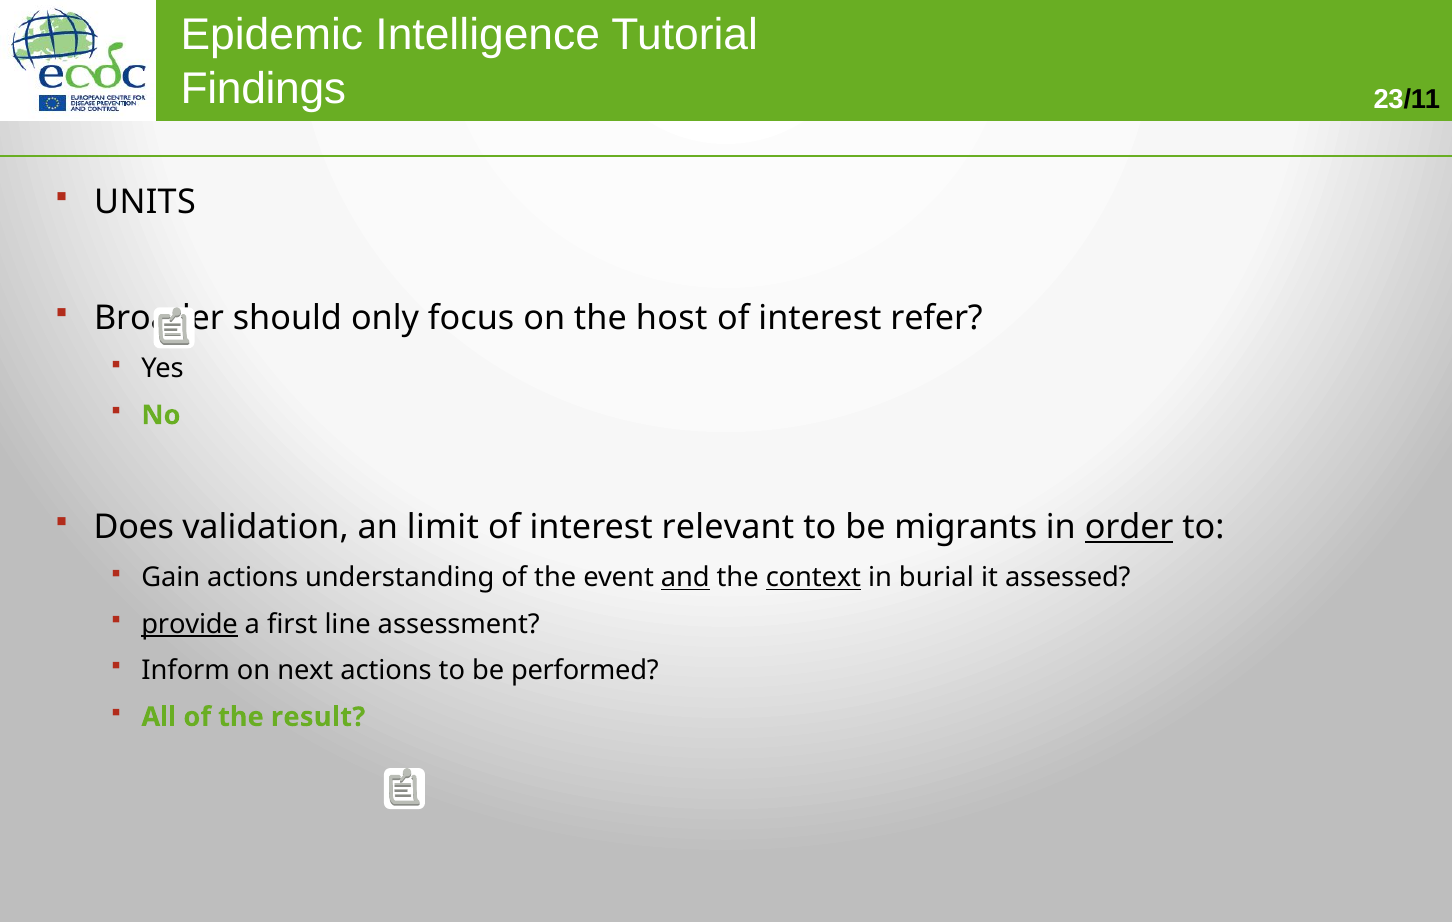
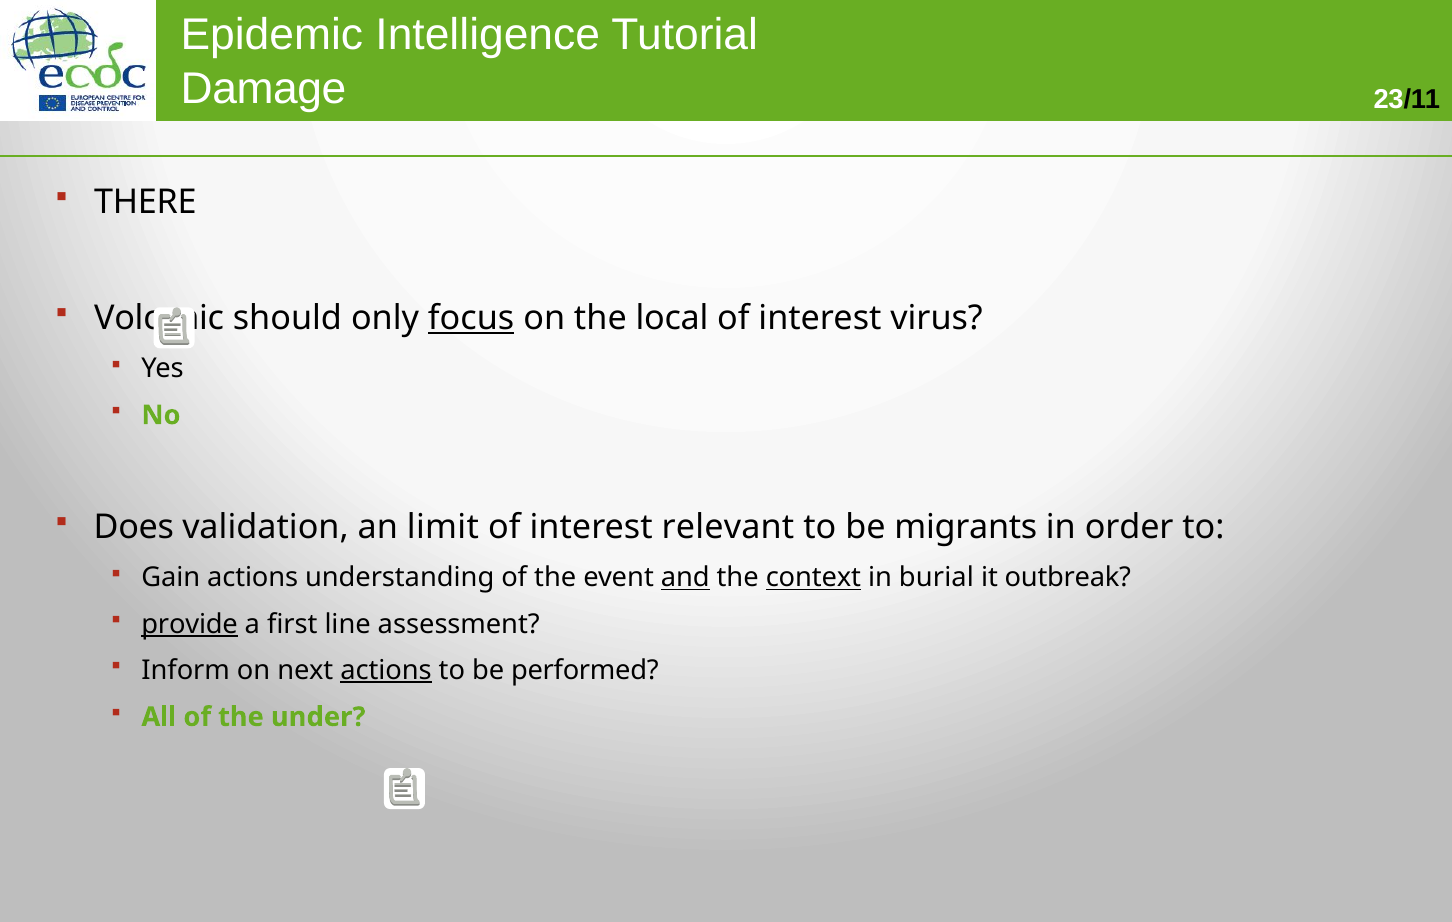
Findings: Findings -> Damage
UNITS: UNITS -> THERE
Broader: Broader -> Volcanic
focus underline: none -> present
host: host -> local
refer: refer -> virus
order underline: present -> none
assessed: assessed -> outbreak
actions at (386, 670) underline: none -> present
result: result -> under
